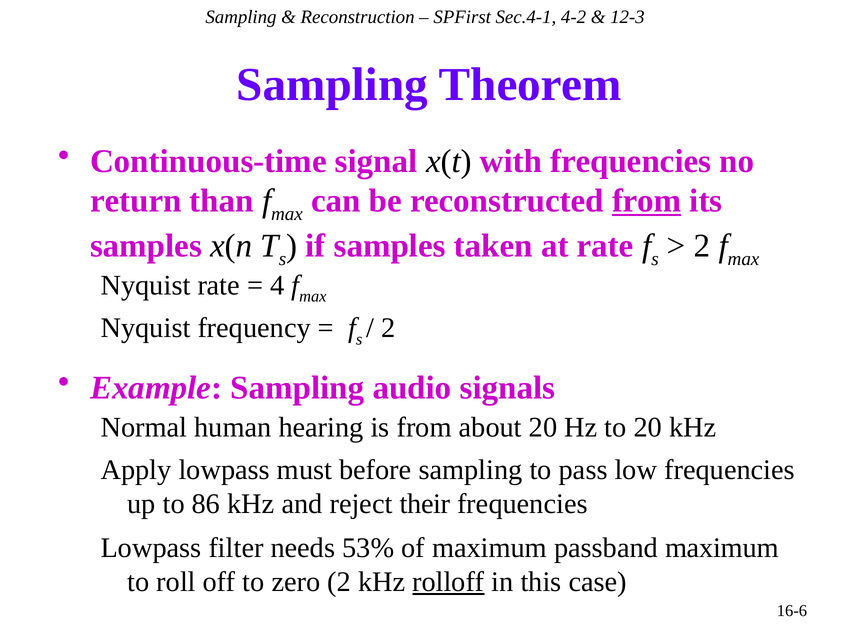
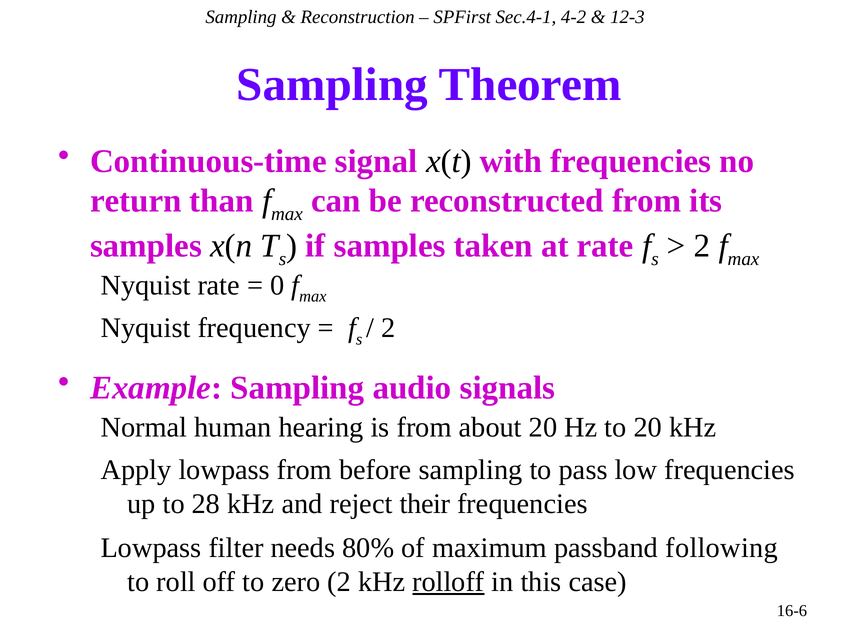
from at (647, 201) underline: present -> none
4: 4 -> 0
lowpass must: must -> from
86: 86 -> 28
53%: 53% -> 80%
passband maximum: maximum -> following
